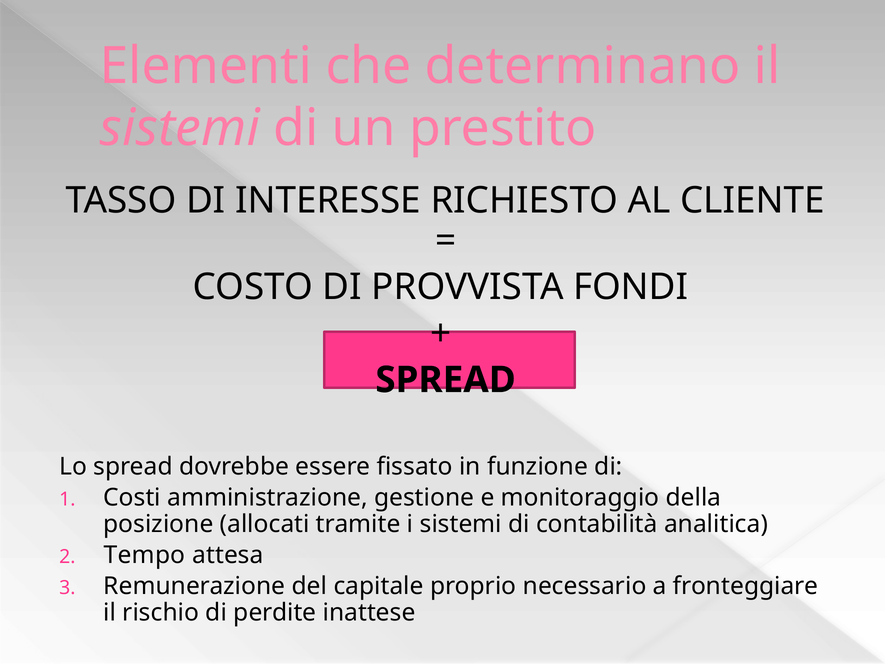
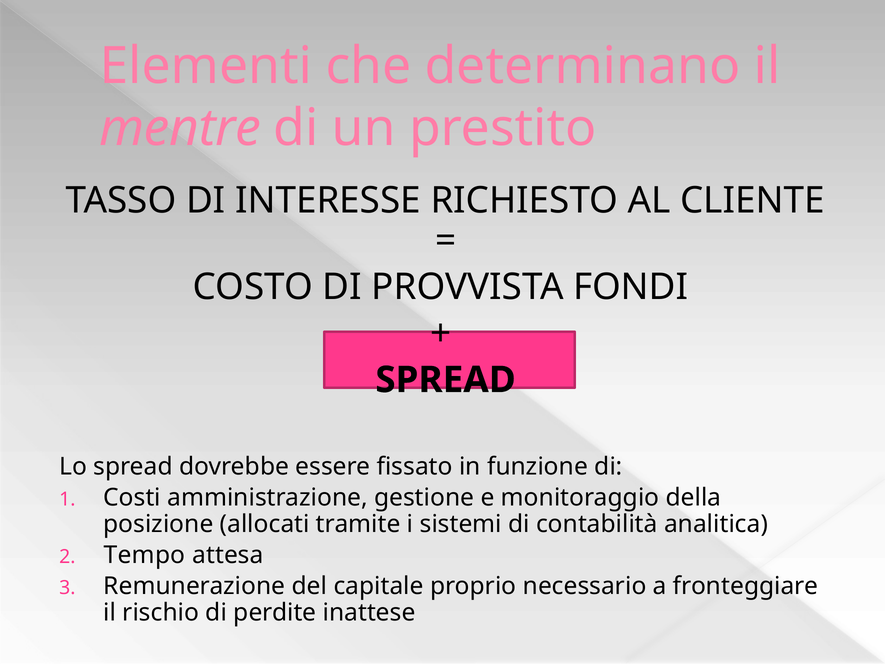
sistemi at (180, 128): sistemi -> mentre
